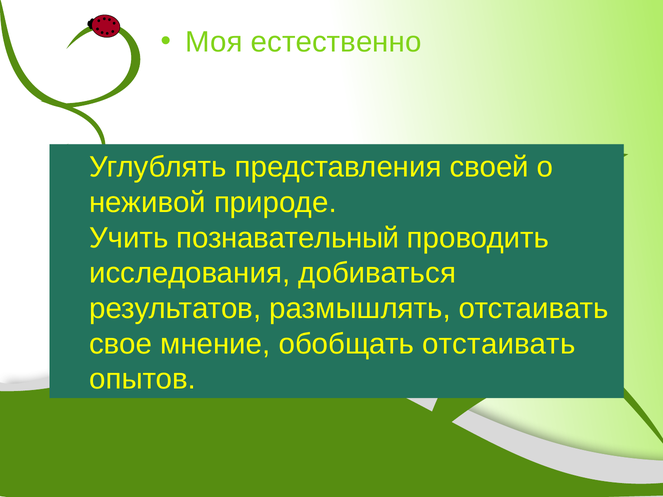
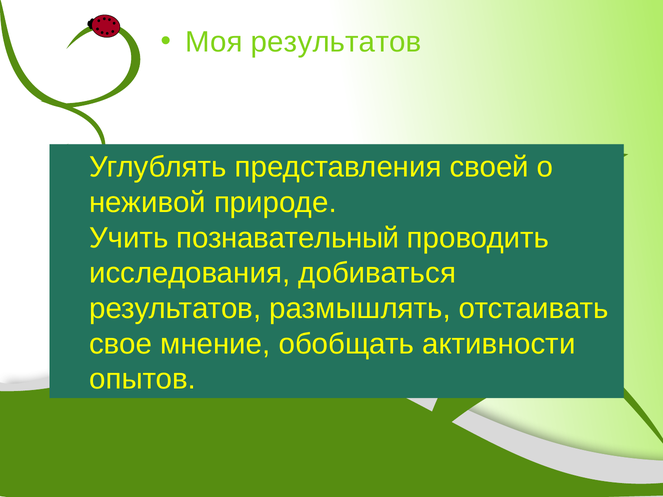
Моя естественно: естественно -> результатов
обобщать отстаивать: отстаивать -> активности
